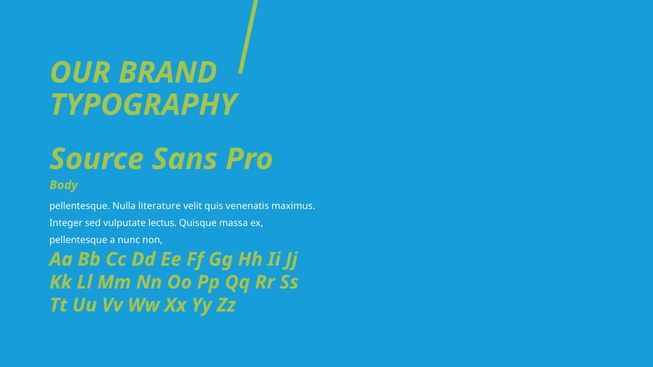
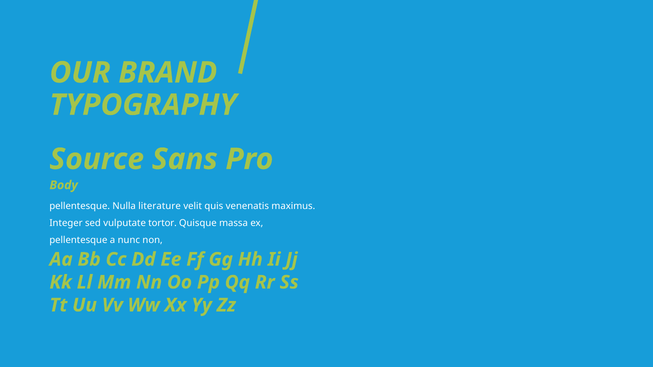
lectus: lectus -> tortor
